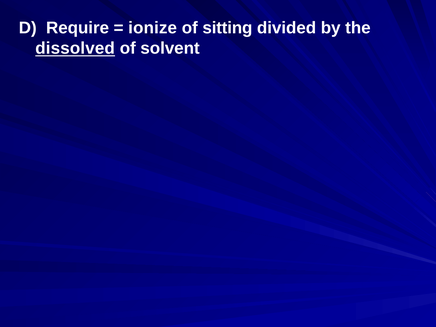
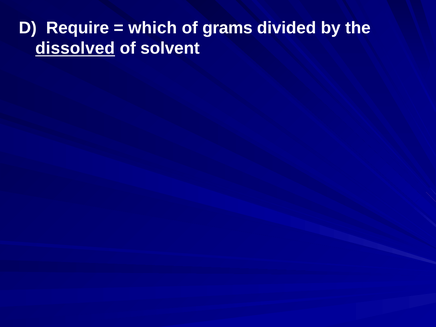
ionize: ionize -> which
sitting: sitting -> grams
